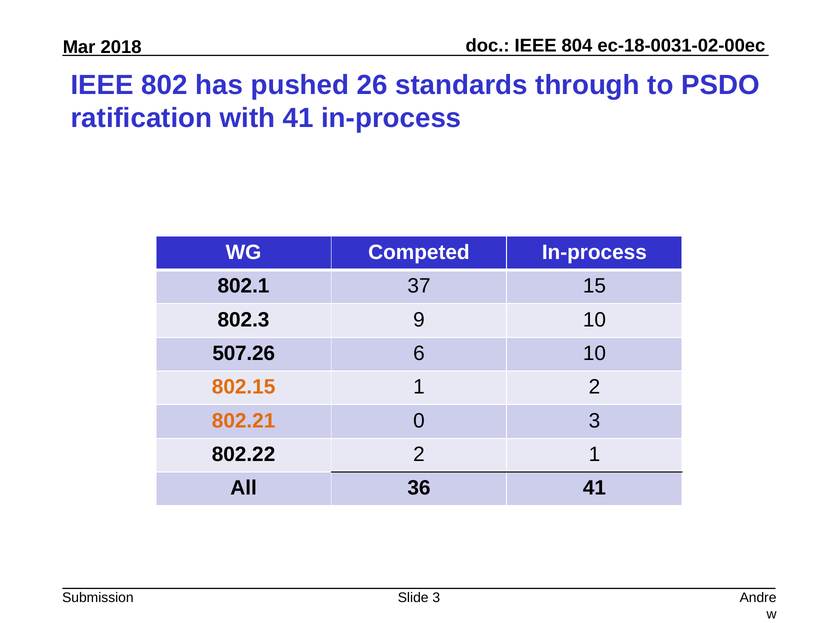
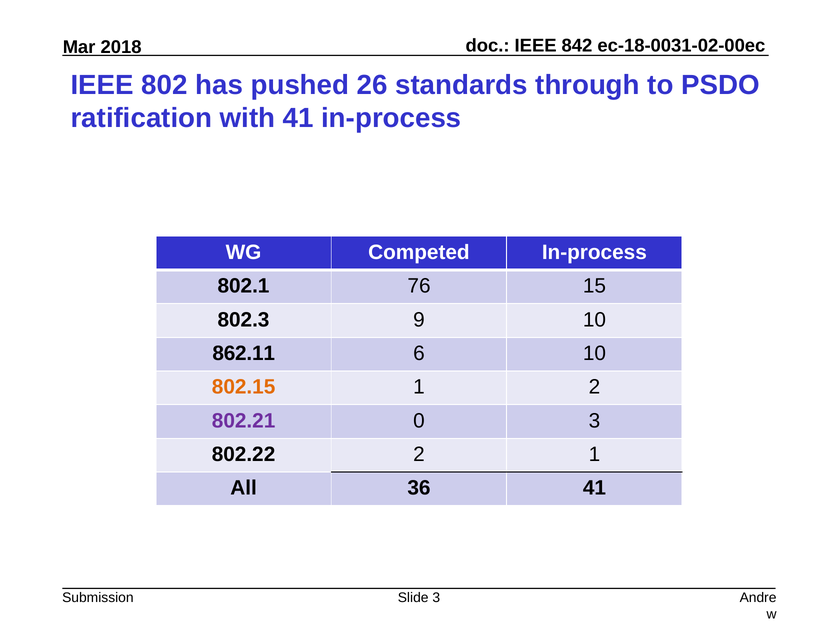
804: 804 -> 842
37: 37 -> 76
507.26: 507.26 -> 862.11
802.21 colour: orange -> purple
